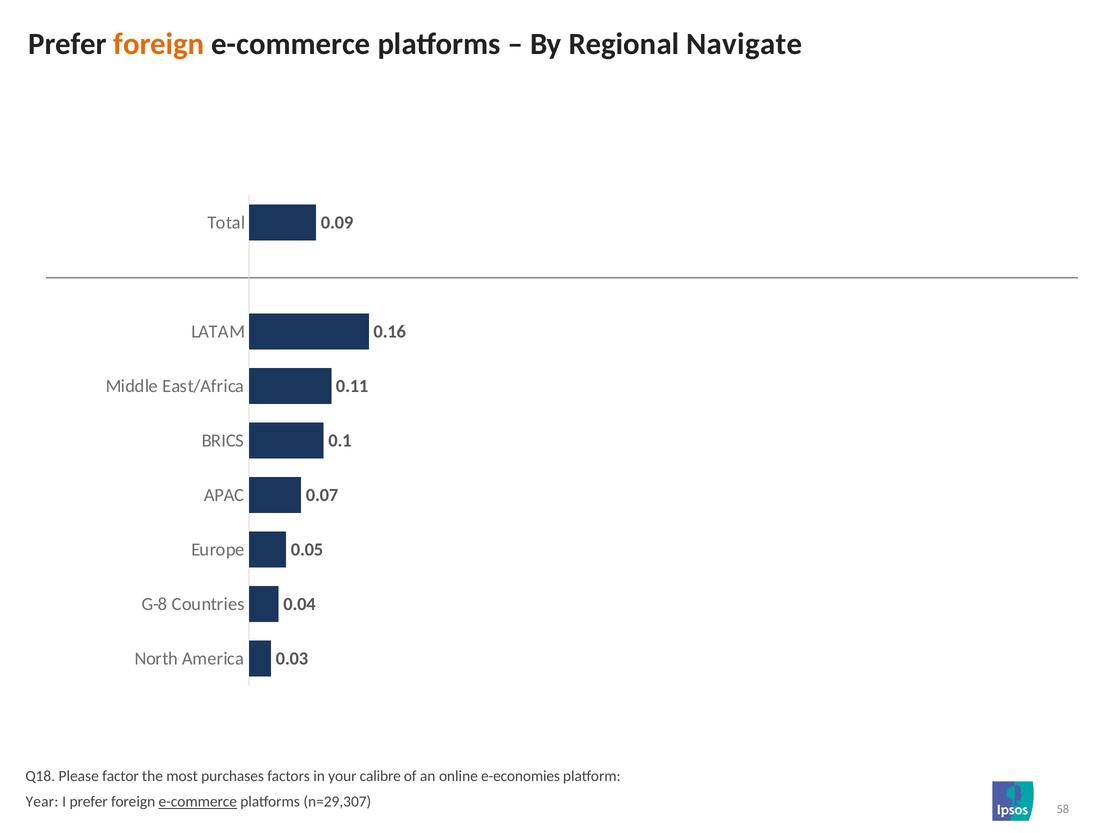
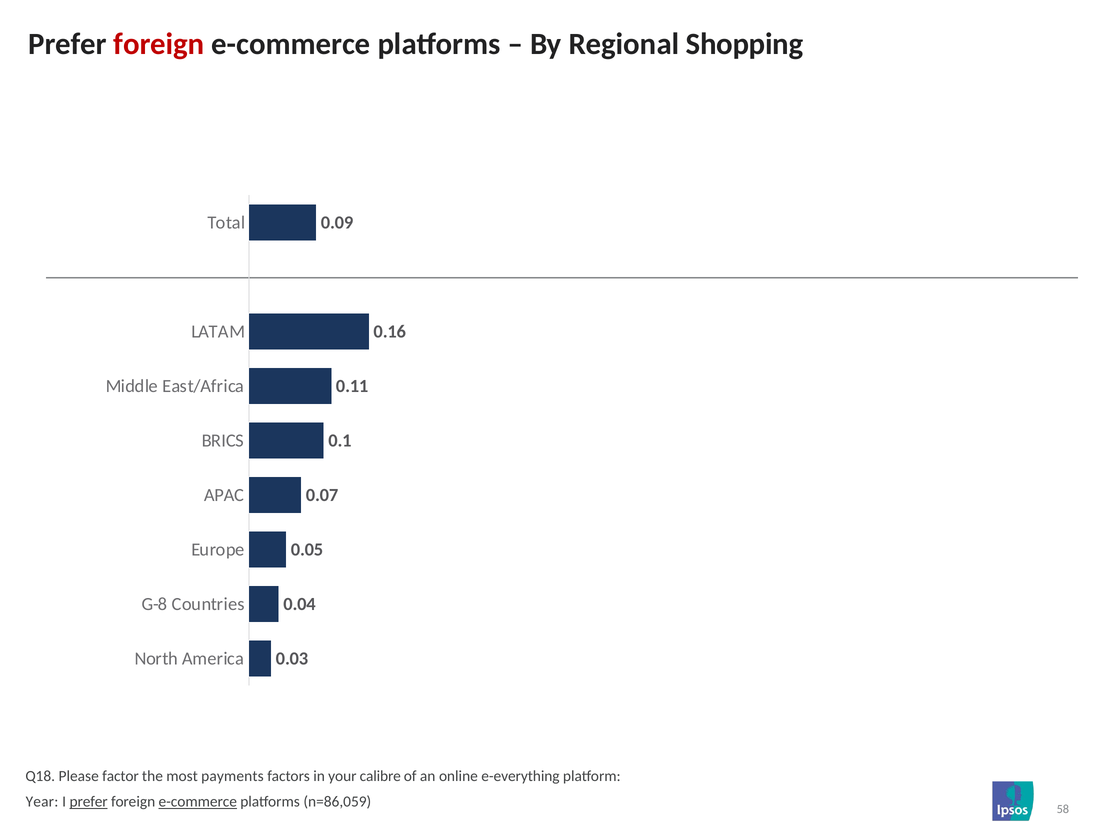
foreign at (159, 44) colour: orange -> red
Navigate: Navigate -> Shopping
purchases: purchases -> payments
e-economies: e-economies -> e-everything
prefer at (89, 801) underline: none -> present
n=29,307: n=29,307 -> n=86,059
